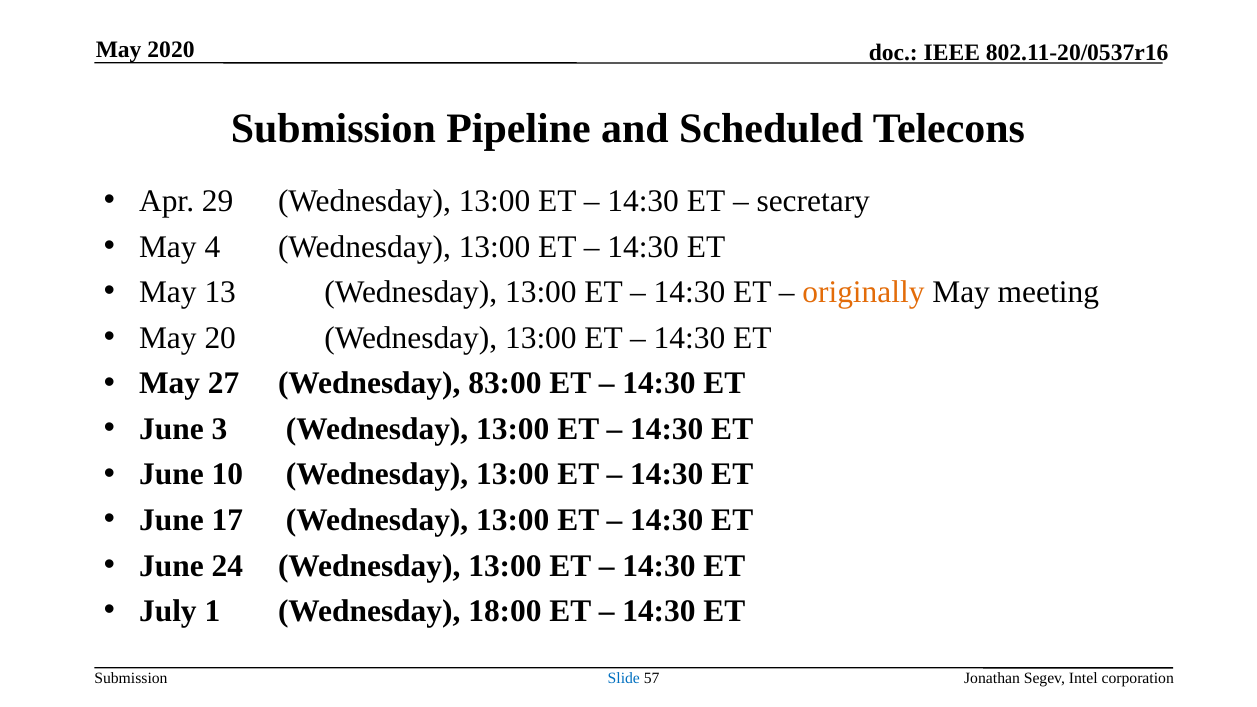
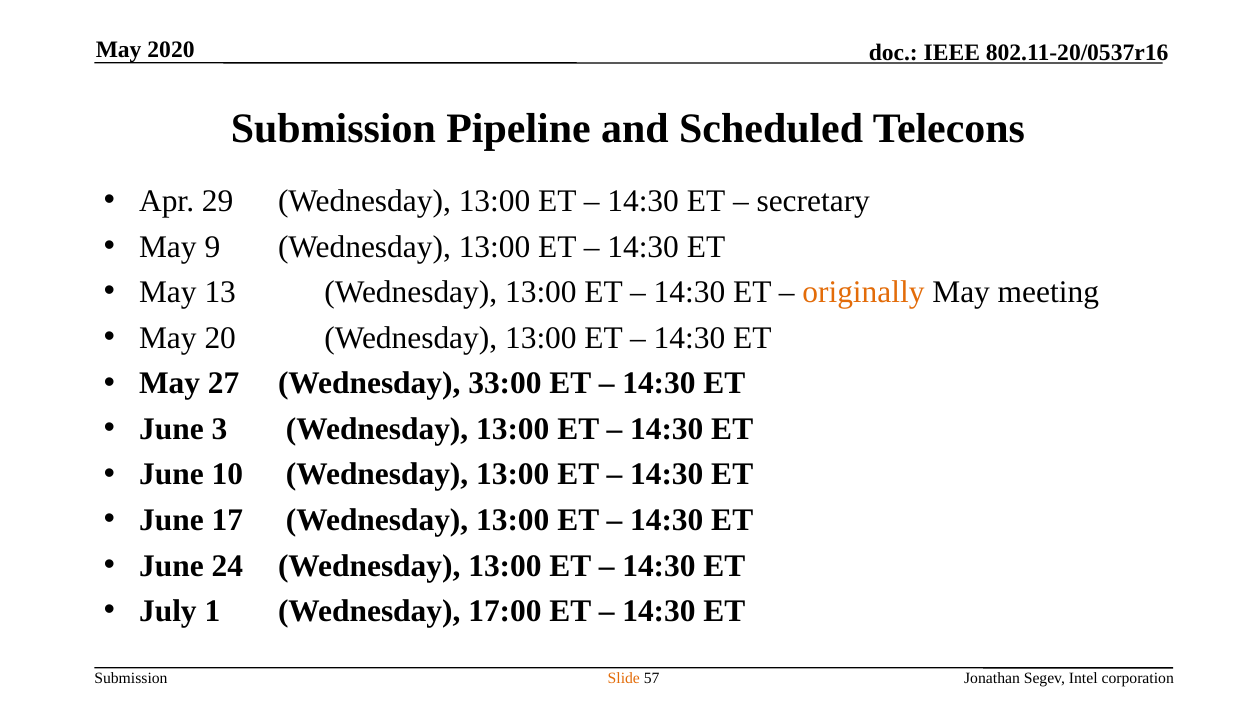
4: 4 -> 9
83:00: 83:00 -> 33:00
18:00: 18:00 -> 17:00
Slide colour: blue -> orange
